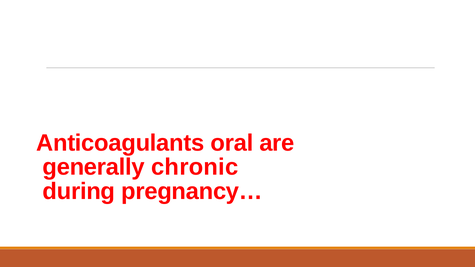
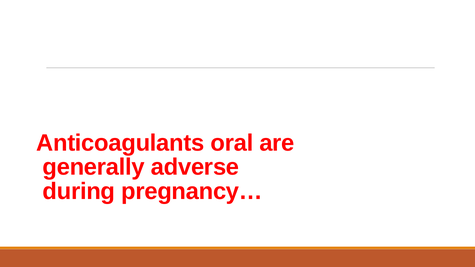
chronic: chronic -> adverse
